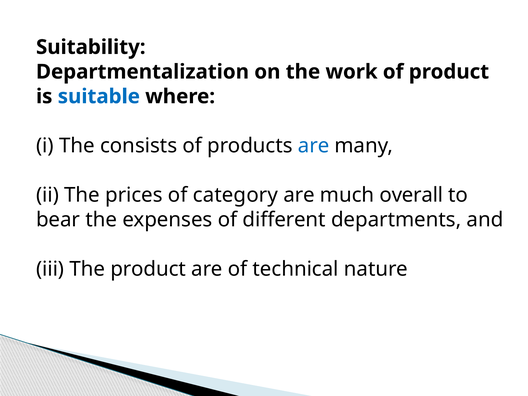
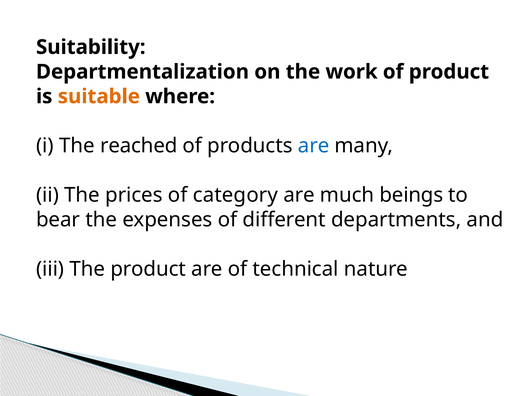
suitable colour: blue -> orange
consists: consists -> reached
overall: overall -> beings
